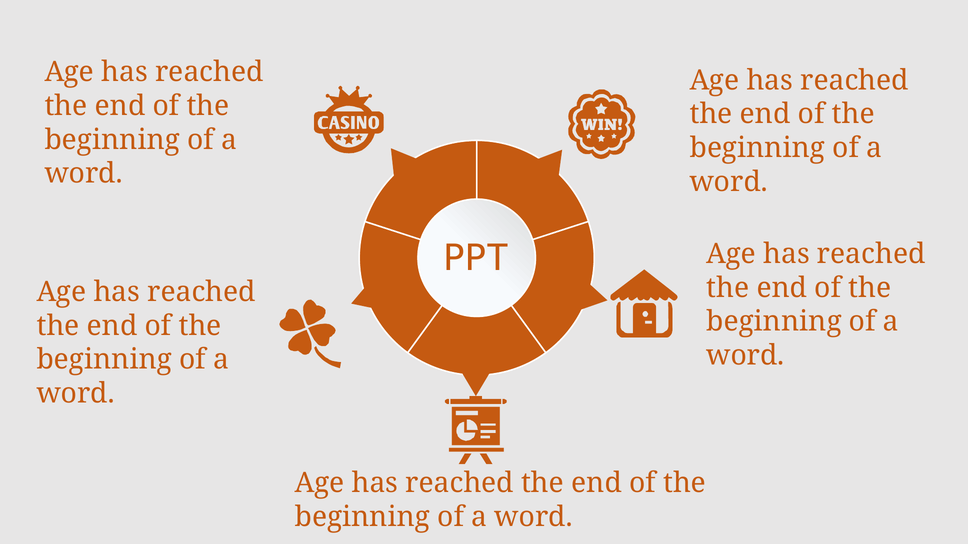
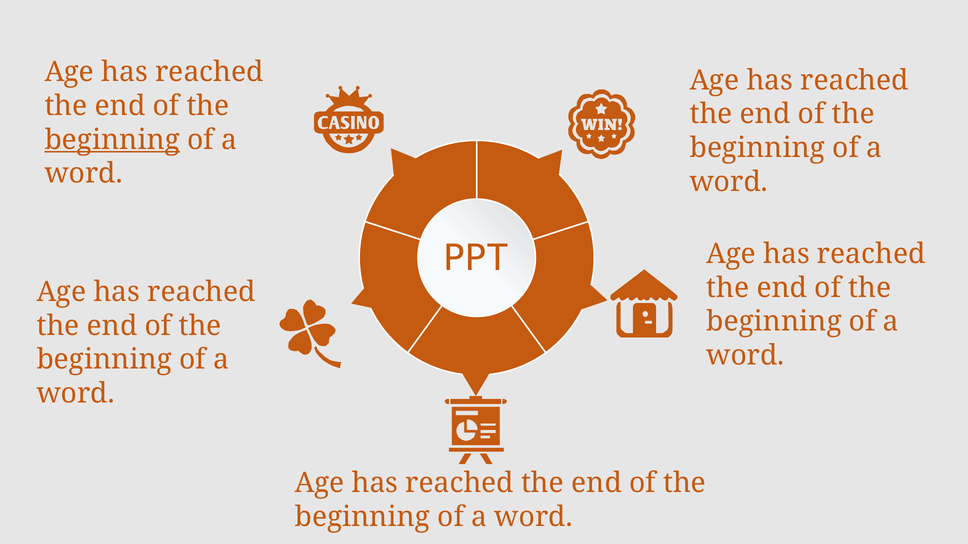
beginning at (112, 140) underline: none -> present
